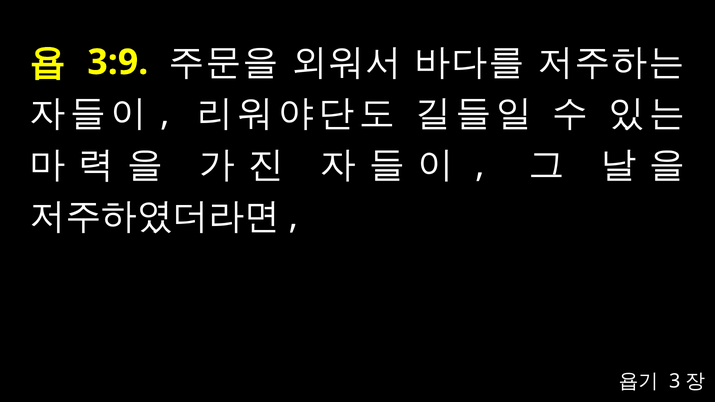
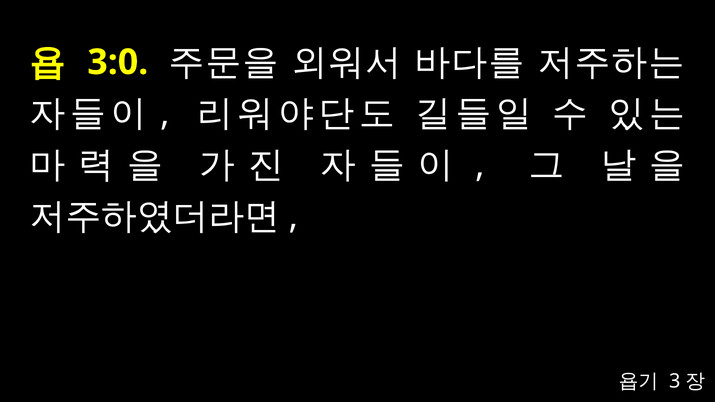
3:9: 3:9 -> 3:0
